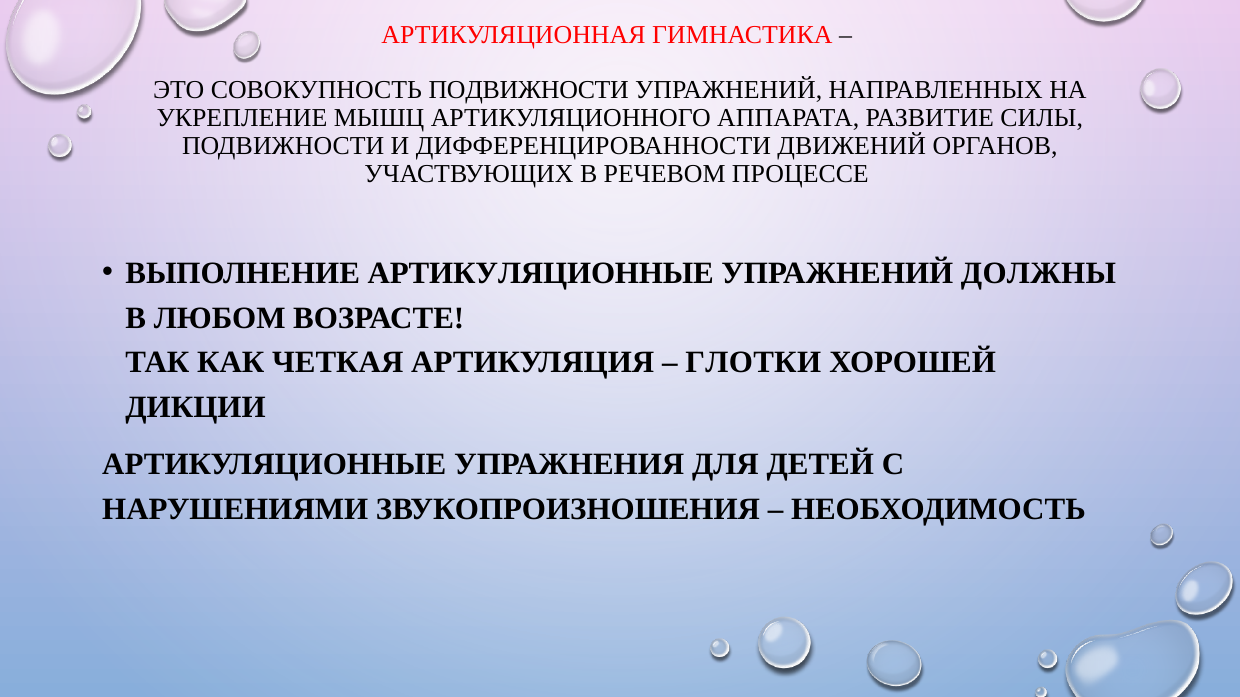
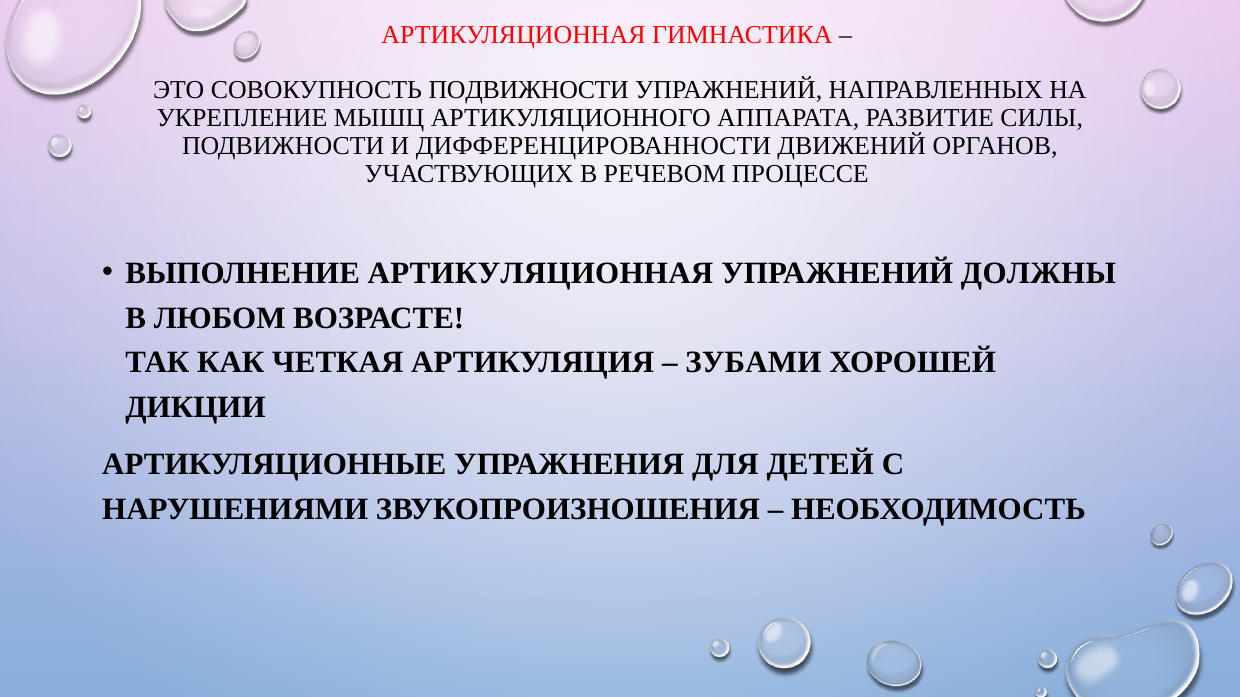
ВЫПОЛНЕНИЕ АРТИКУЛЯЦИОННЫЕ: АРТИКУЛЯЦИОННЫЕ -> АРТИКУЛЯЦИОННАЯ
ГЛОТКИ: ГЛОТКИ -> ЗУБАМИ
